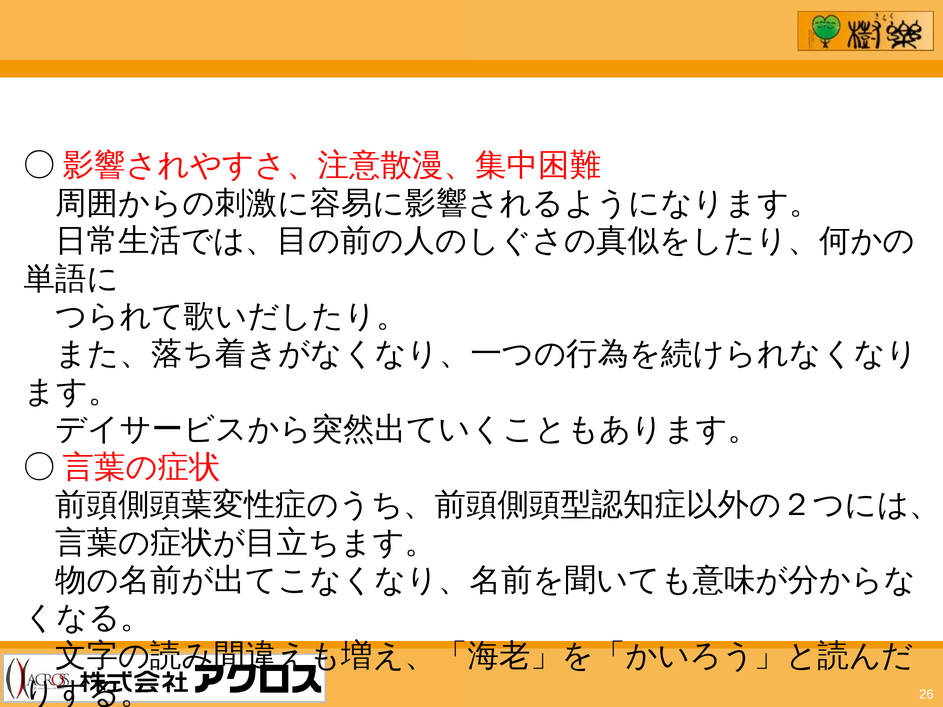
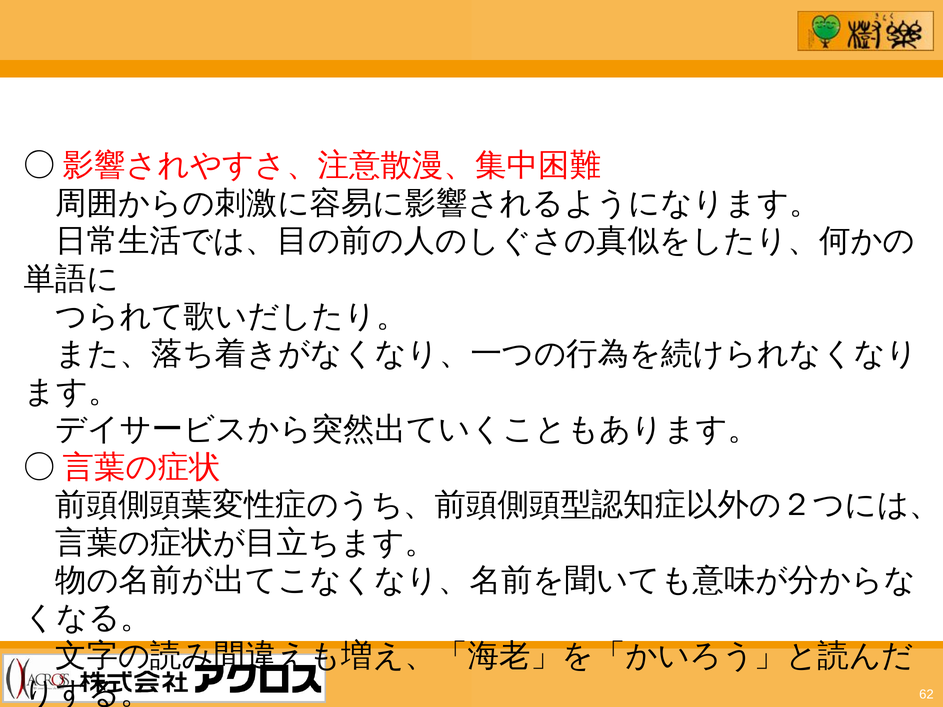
26: 26 -> 62
